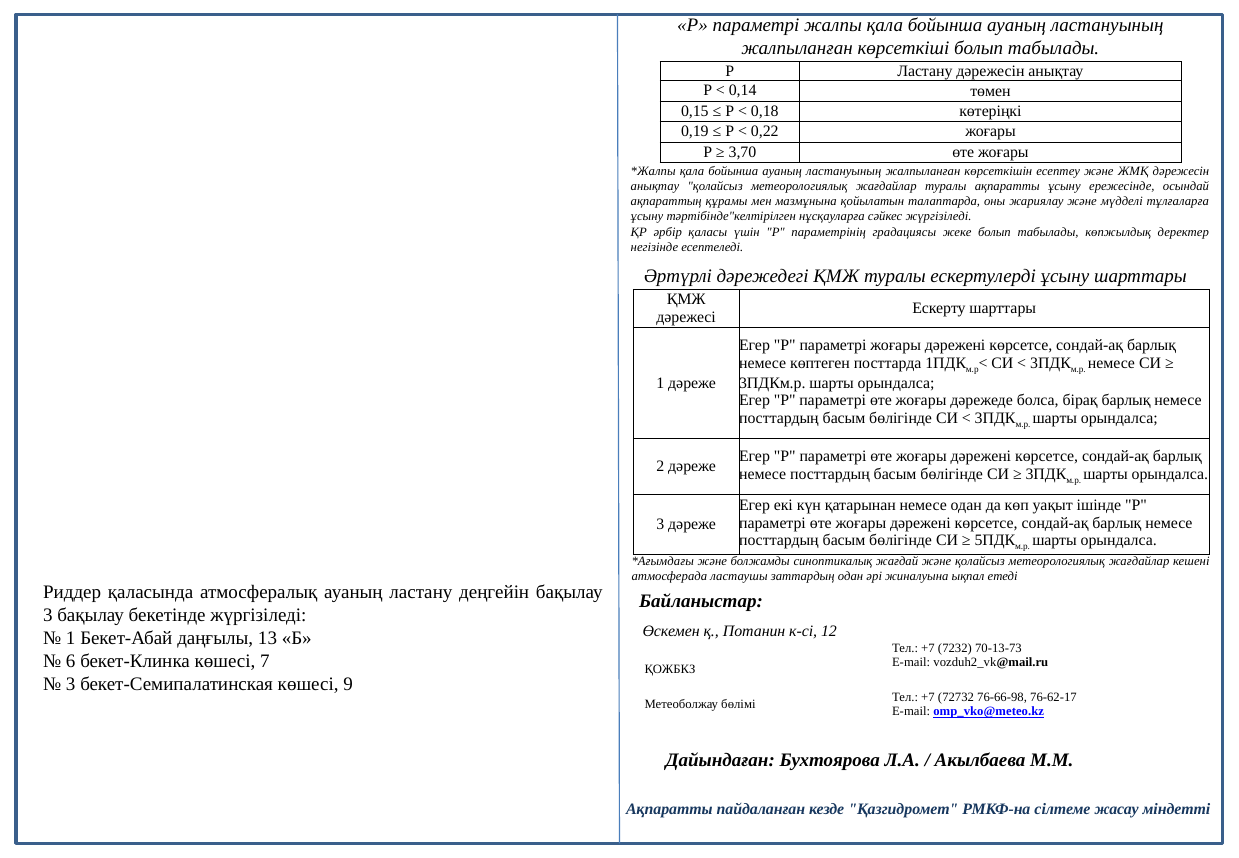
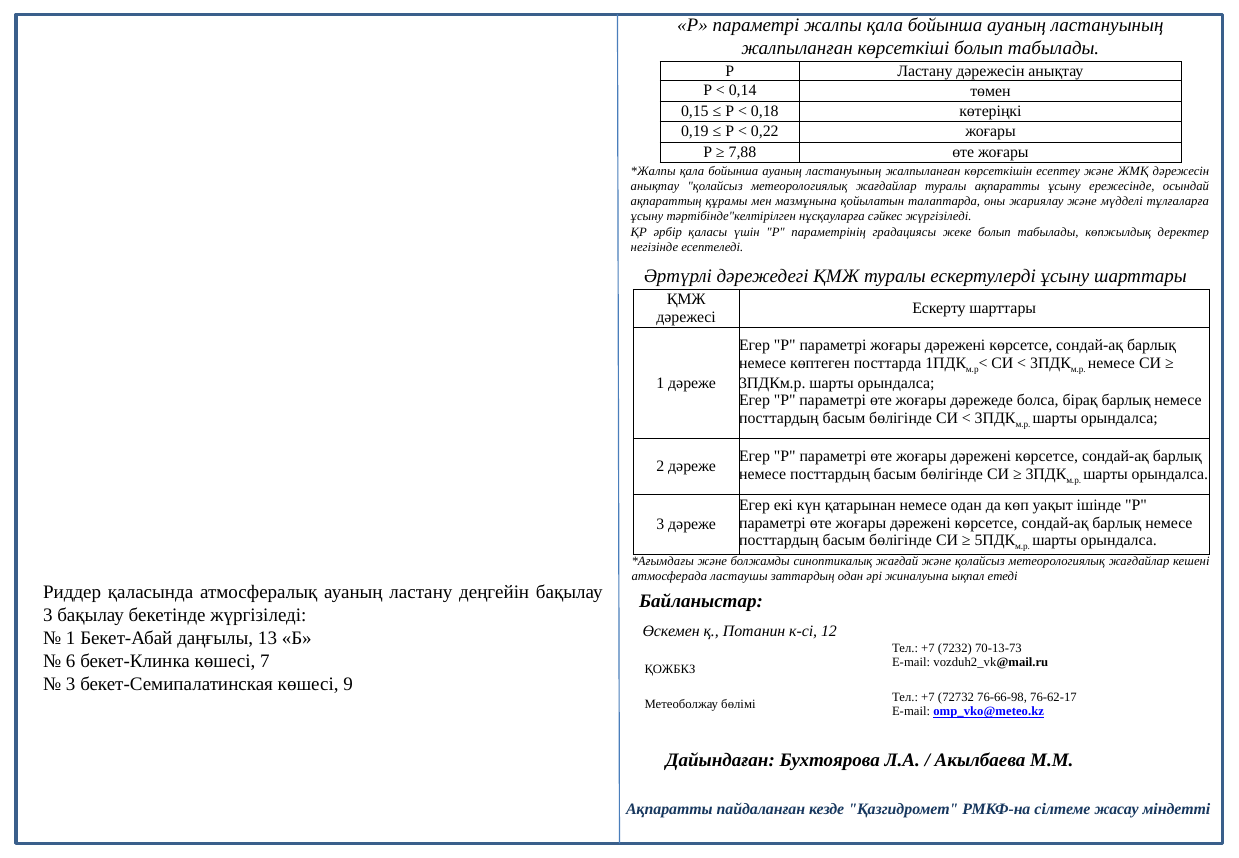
3,70: 3,70 -> 7,88
